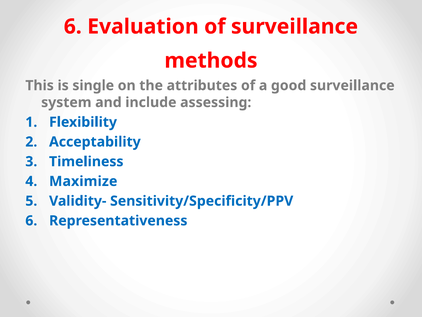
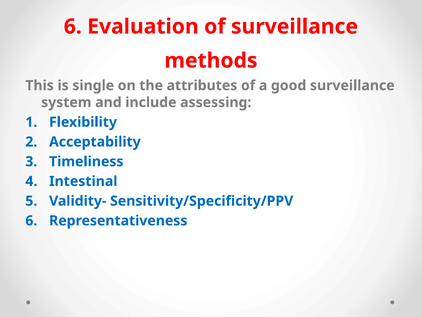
Maximize: Maximize -> Intestinal
